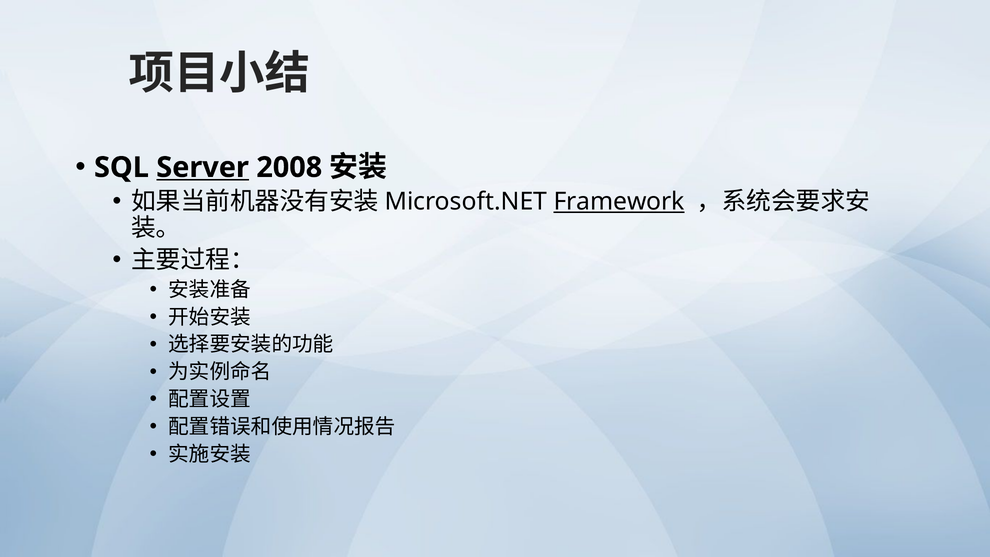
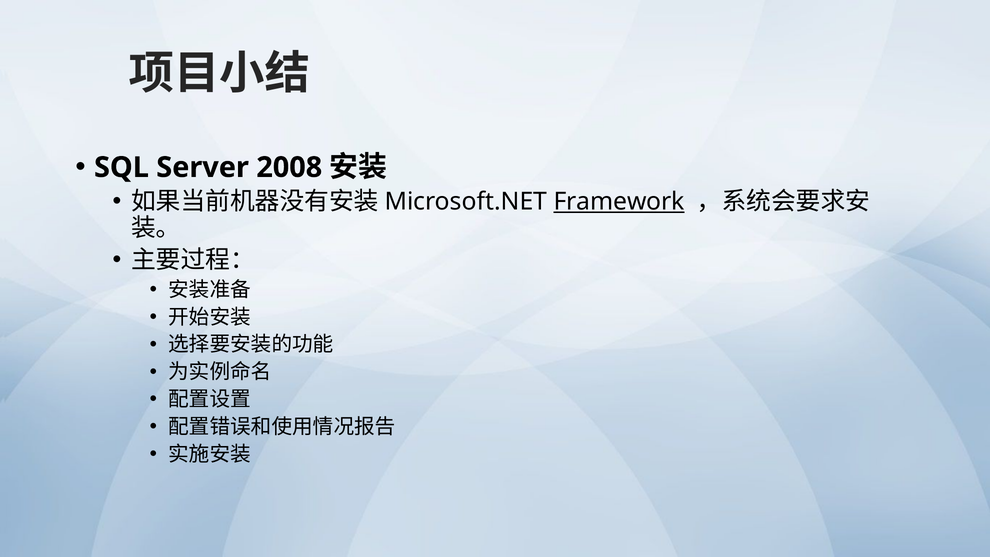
Server underline: present -> none
